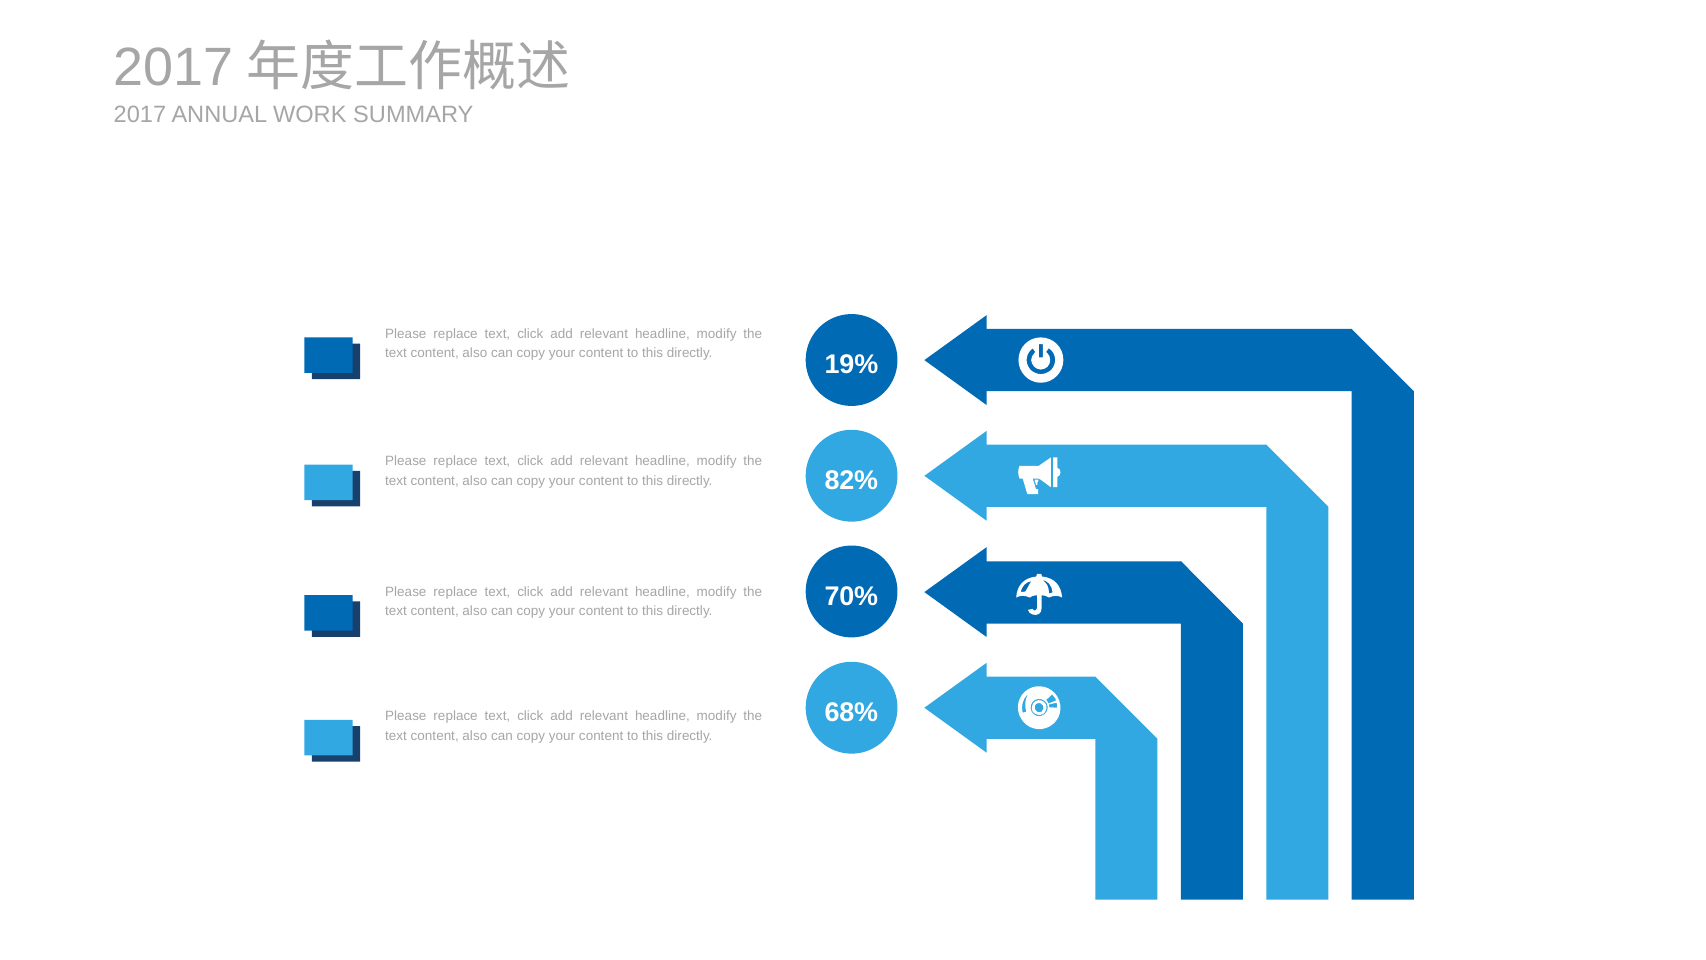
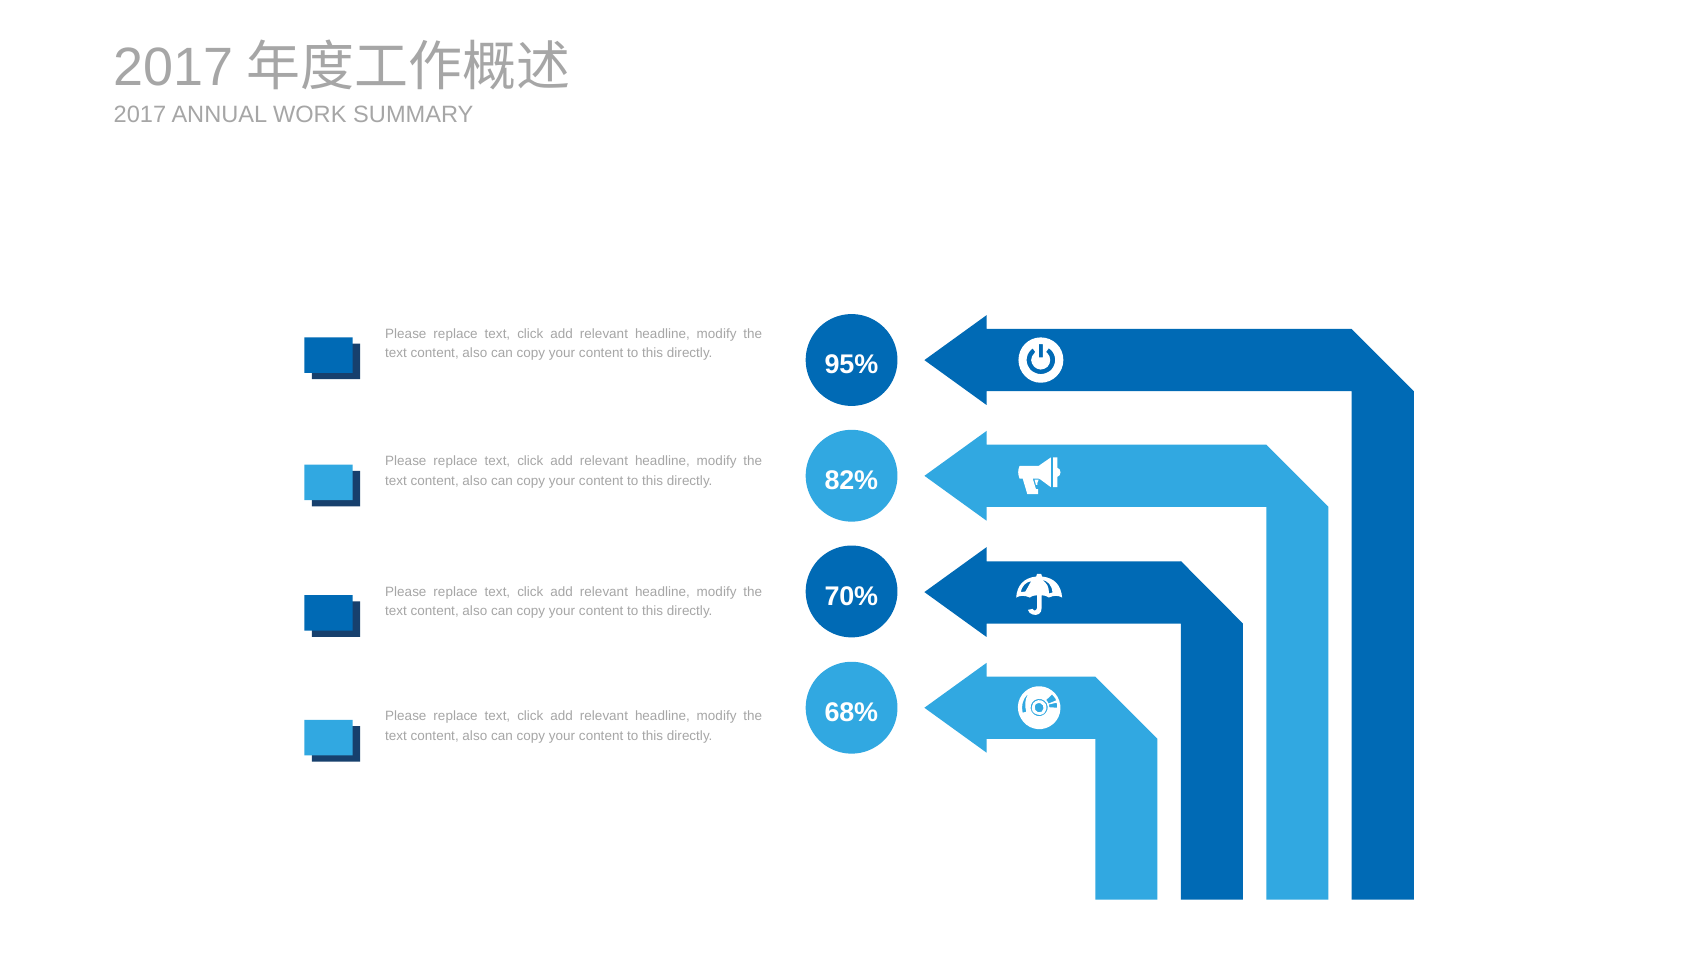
19%: 19% -> 95%
